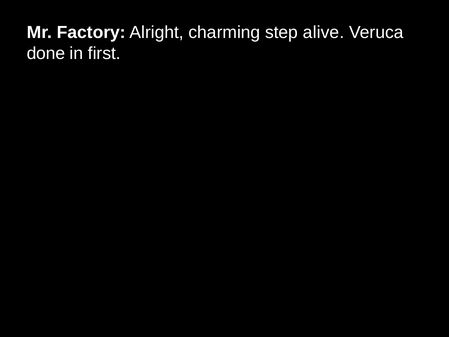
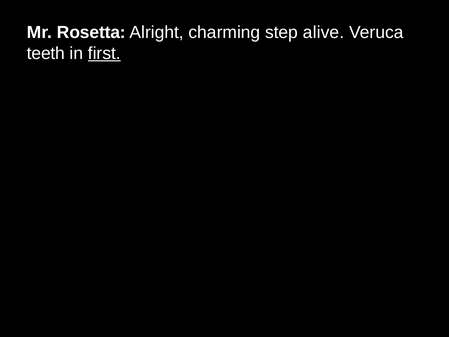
Factory: Factory -> Rosetta
done: done -> teeth
first underline: none -> present
